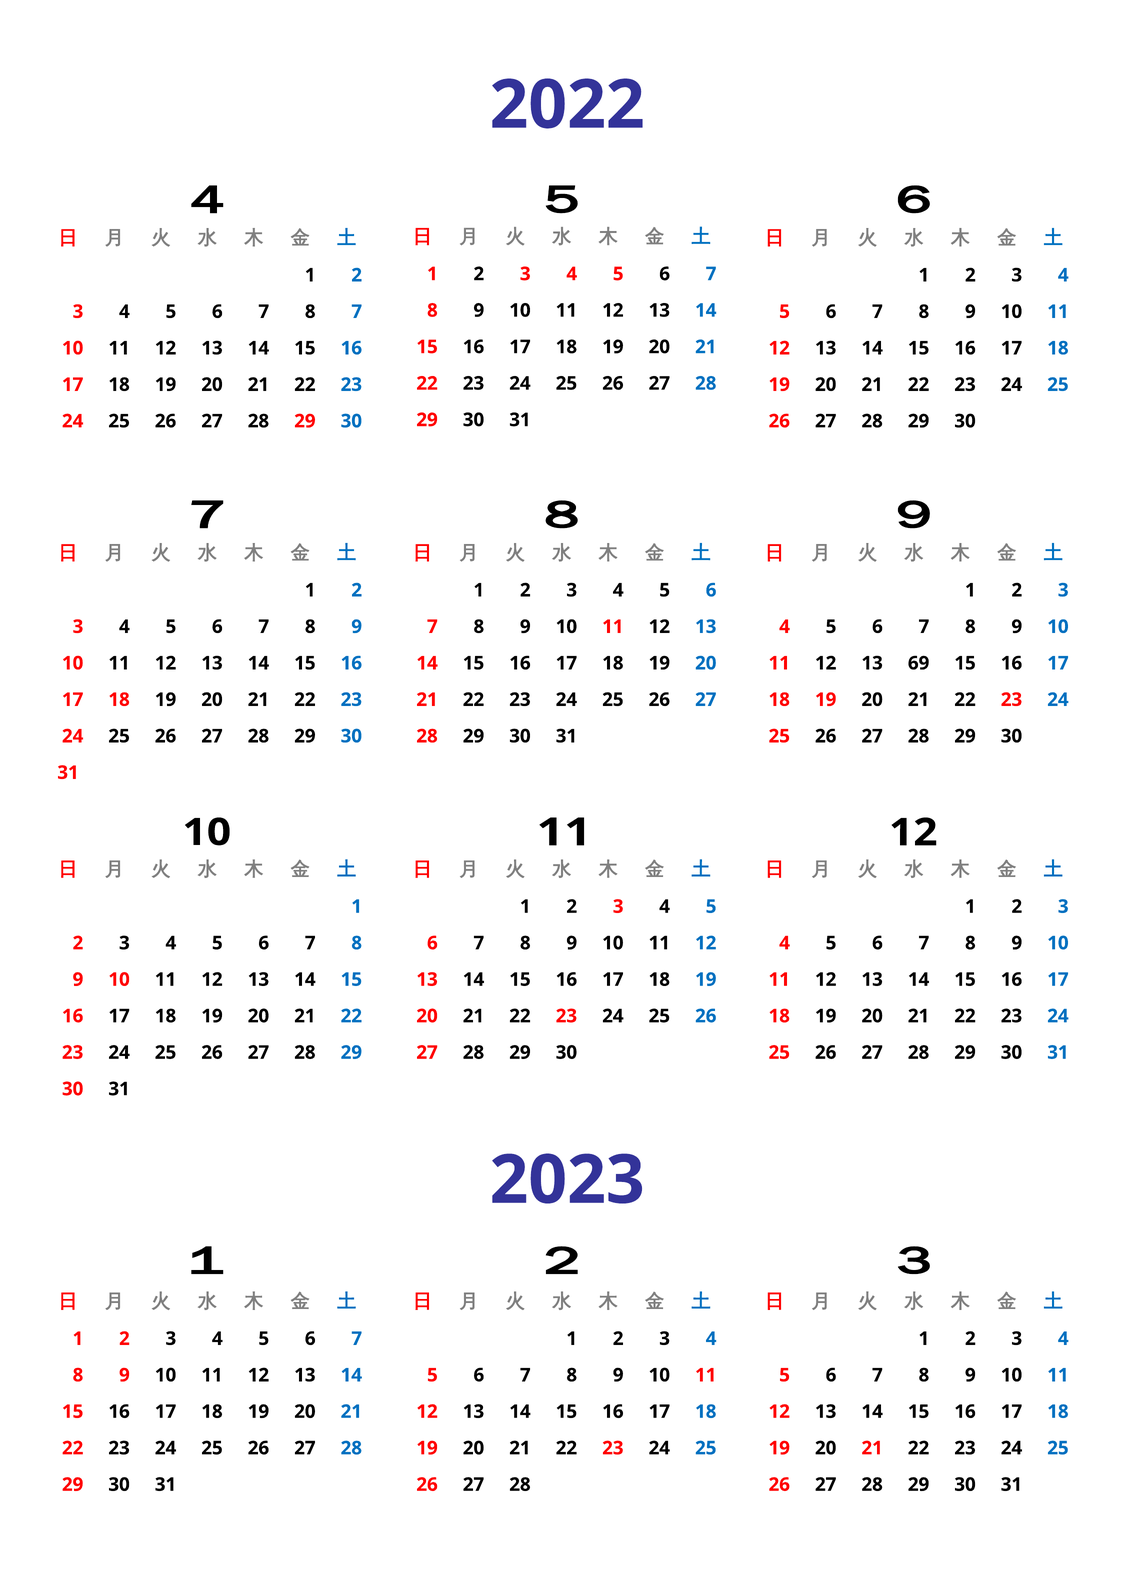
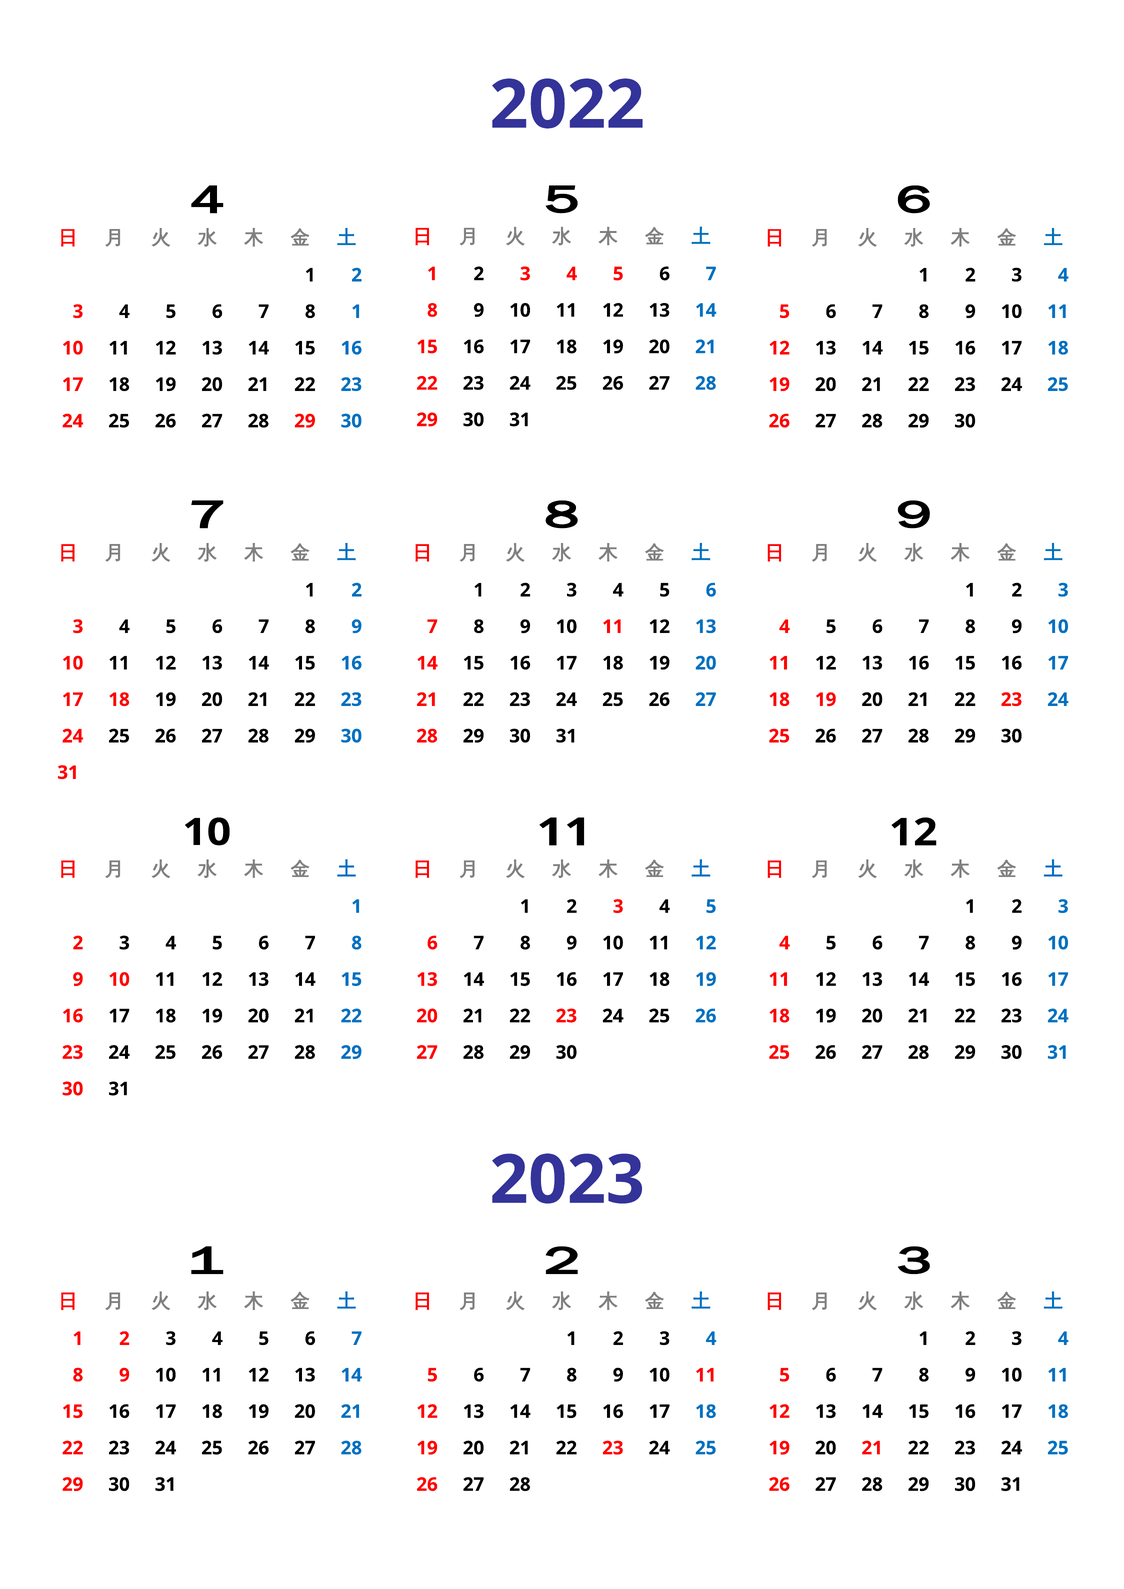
8 7: 7 -> 1
13 69: 69 -> 16
